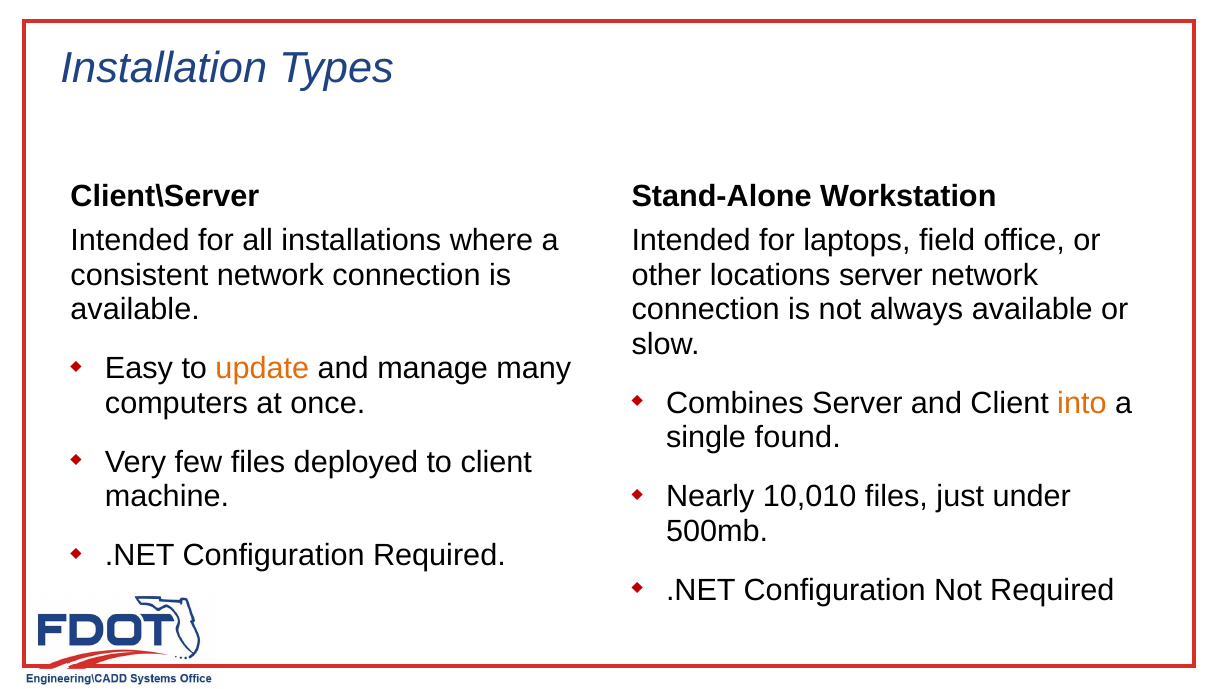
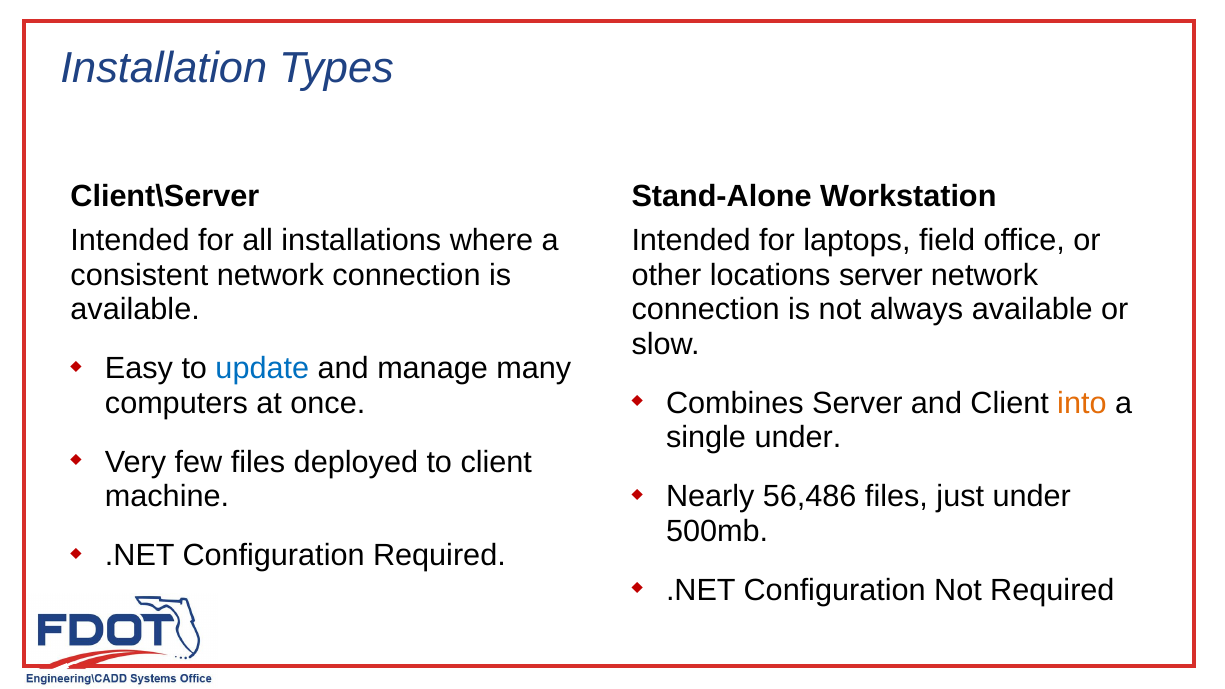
update colour: orange -> blue
single found: found -> under
10,010: 10,010 -> 56,486
